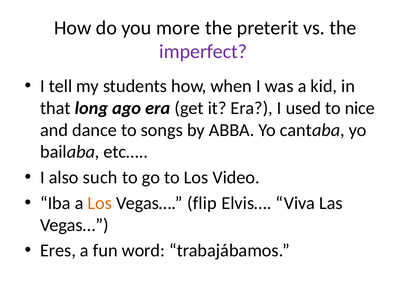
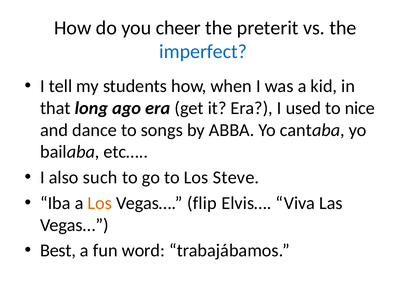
more: more -> cheer
imperfect colour: purple -> blue
Video: Video -> Steve
Eres: Eres -> Best
